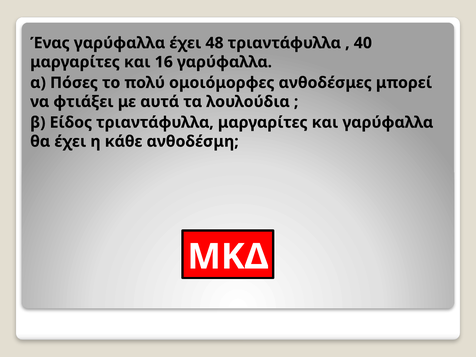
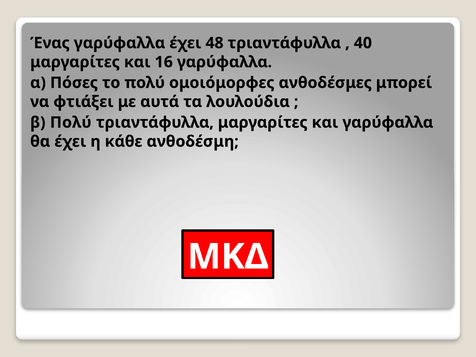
β Είδος: Είδος -> Πολύ
